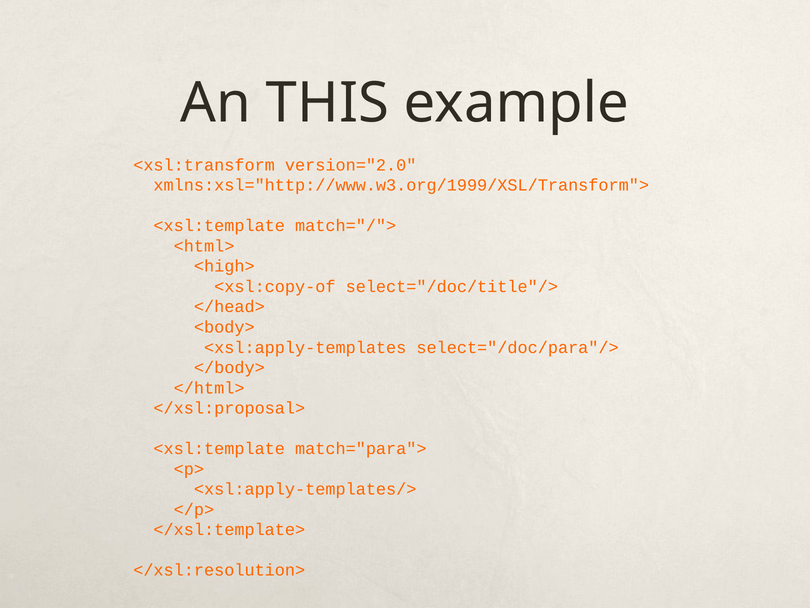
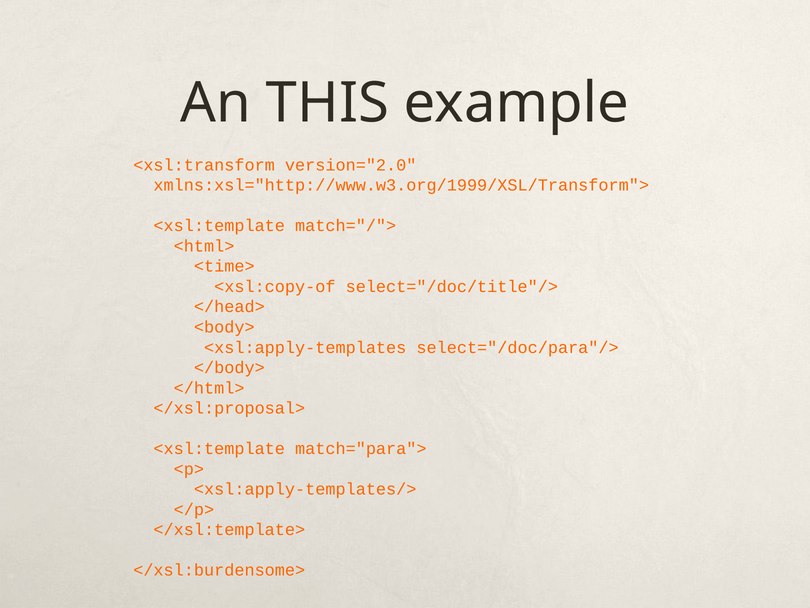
<high>: <high> -> <time>
</xsl:resolution>: </xsl:resolution> -> </xsl:burdensome>
